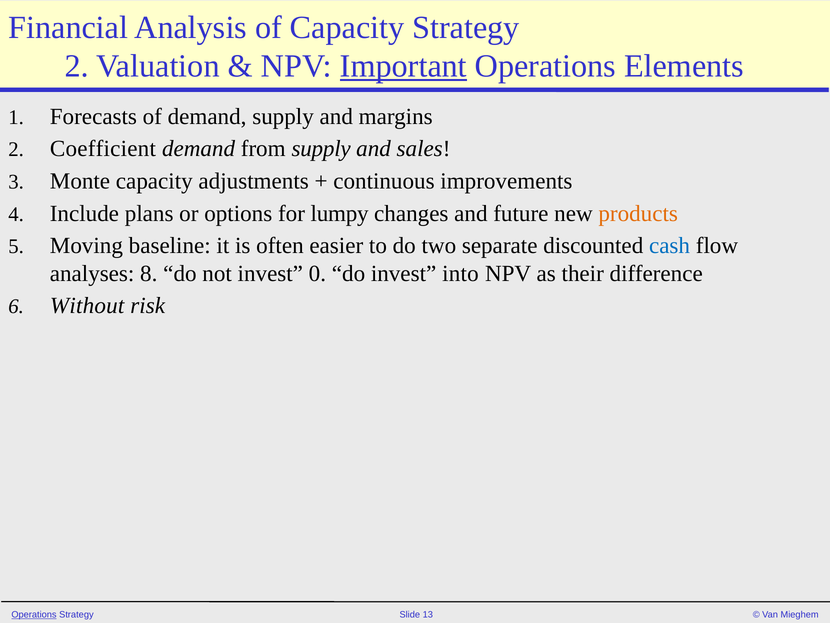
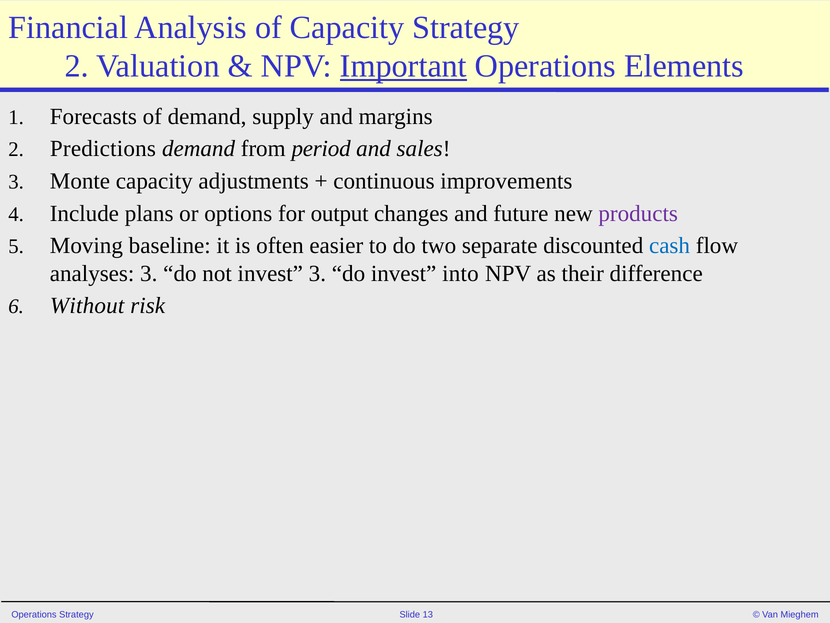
Coefficient: Coefficient -> Predictions
from supply: supply -> period
lumpy: lumpy -> output
products colour: orange -> purple
analyses 8: 8 -> 3
invest 0: 0 -> 3
Operations at (34, 614) underline: present -> none
